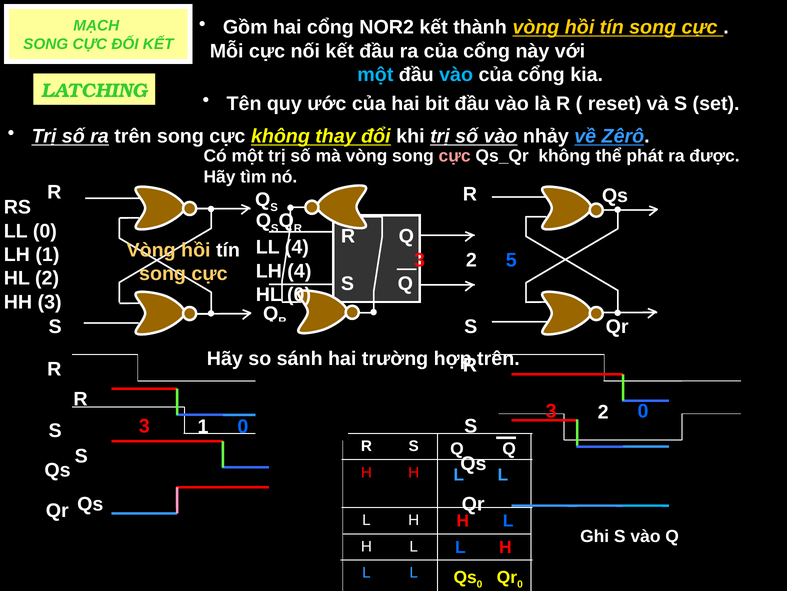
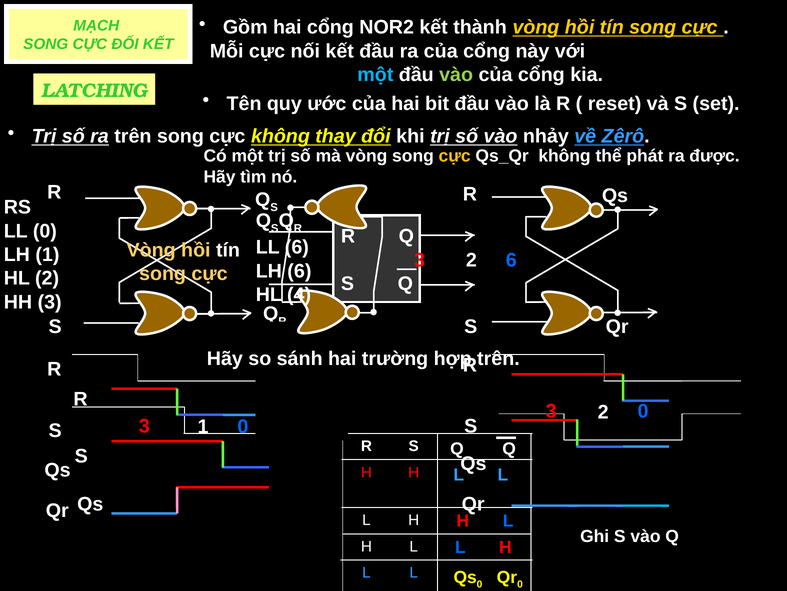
vào at (456, 75) colour: light blue -> light green
cực at (455, 156) colour: pink -> yellow
LL 4: 4 -> 6
2 5: 5 -> 6
LH 4: 4 -> 6
HL 0: 0 -> 4
